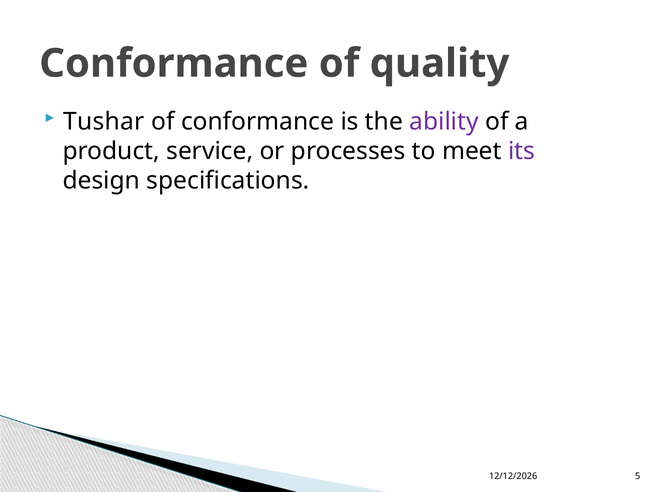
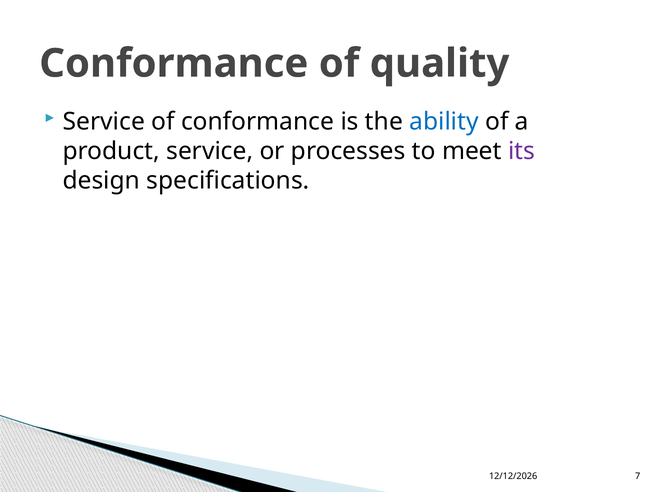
Tushar at (104, 121): Tushar -> Service
ability colour: purple -> blue
5: 5 -> 7
